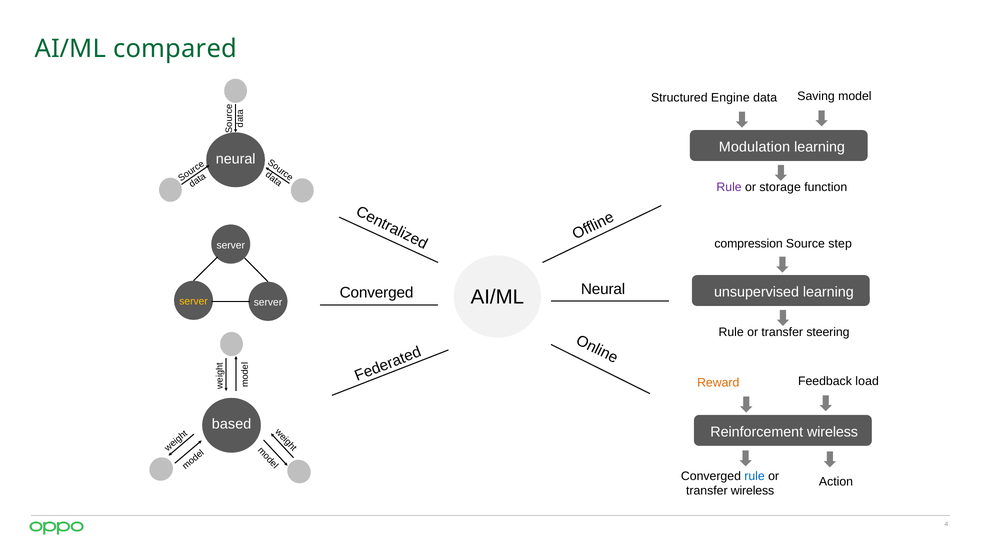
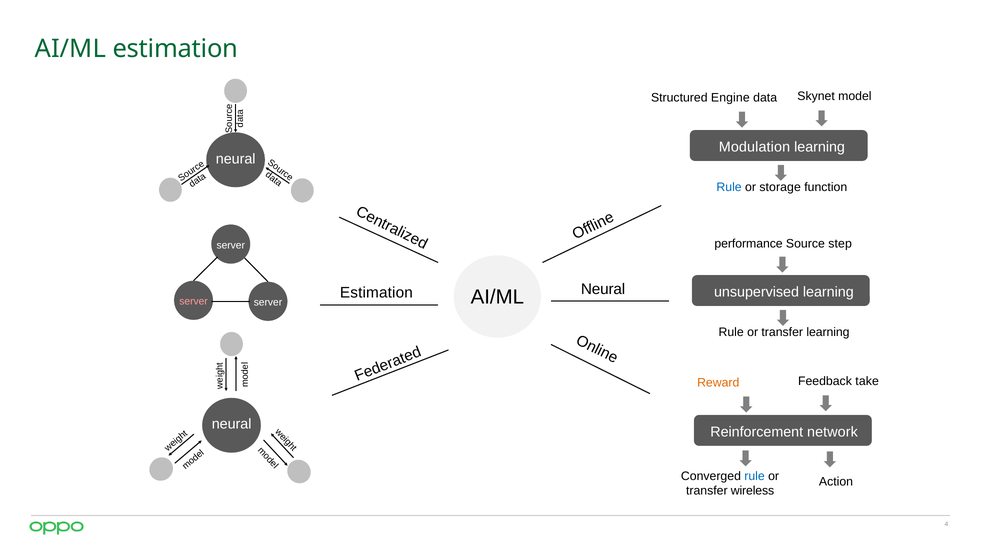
AI/ML compared: compared -> estimation
Saving: Saving -> Skynet
Rule at (729, 187) colour: purple -> blue
compression: compression -> performance
Converged at (377, 293): Converged -> Estimation
server at (194, 301) colour: yellow -> pink
transfer steering: steering -> learning
load: load -> take
based at (232, 424): based -> neural
Reinforcement wireless: wireless -> network
